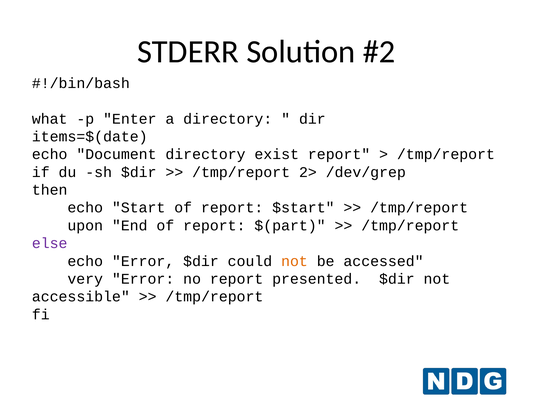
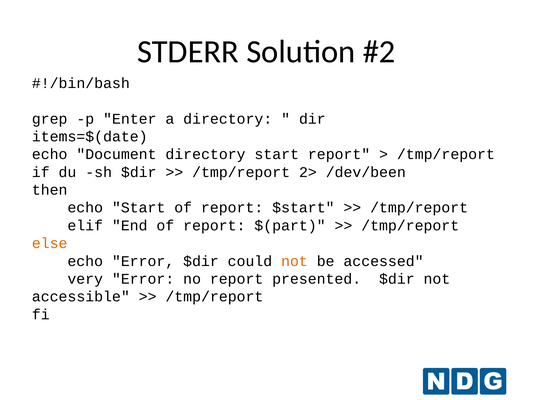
what: what -> grep
directory exist: exist -> start
/dev/grep: /dev/grep -> /dev/been
upon: upon -> elif
else colour: purple -> orange
